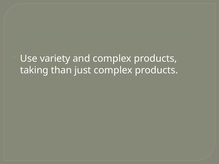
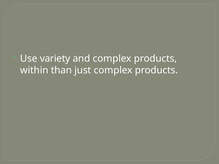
taking: taking -> within
